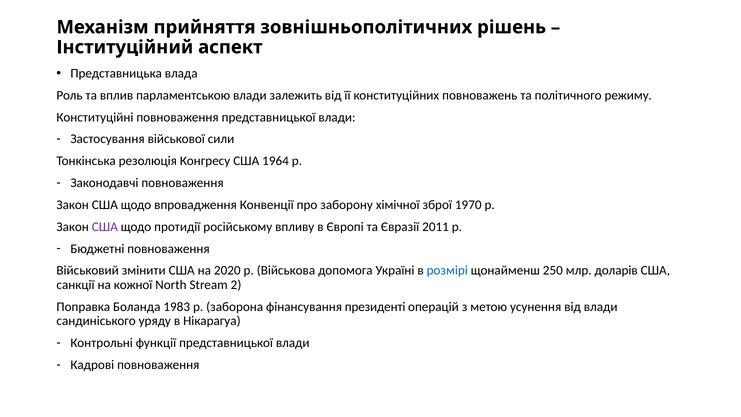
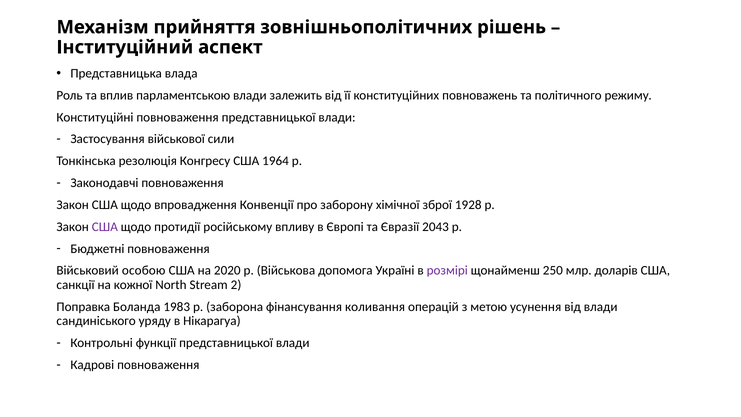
1970: 1970 -> 1928
2011: 2011 -> 2043
змінити: змінити -> особою
розмірі colour: blue -> purple
президенті: президенті -> коливання
